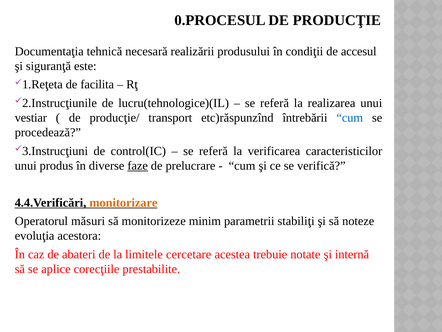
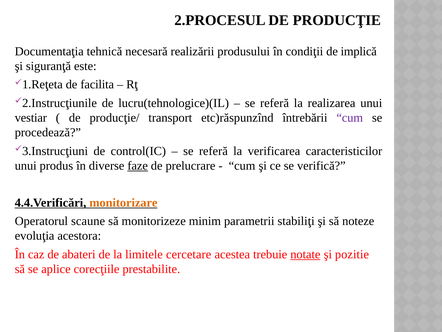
0.PROCESUL: 0.PROCESUL -> 2.PROCESUL
accesul: accesul -> implică
cum at (350, 118) colour: blue -> purple
măsuri: măsuri -> scaune
notate underline: none -> present
internă: internă -> pozitie
